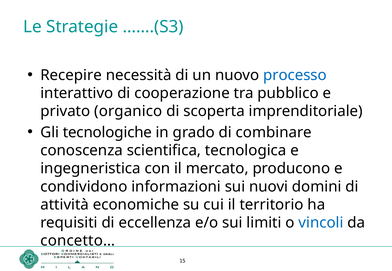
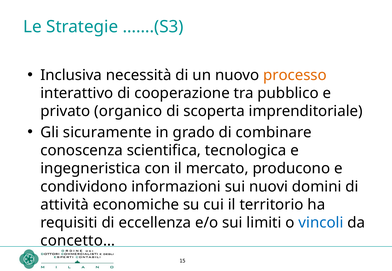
Recepire: Recepire -> Inclusiva
processo colour: blue -> orange
tecnologiche: tecnologiche -> sicuramente
